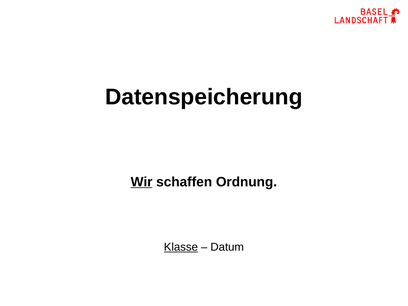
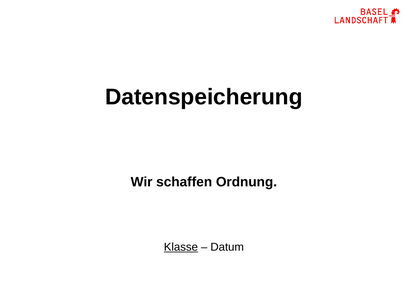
Wir underline: present -> none
